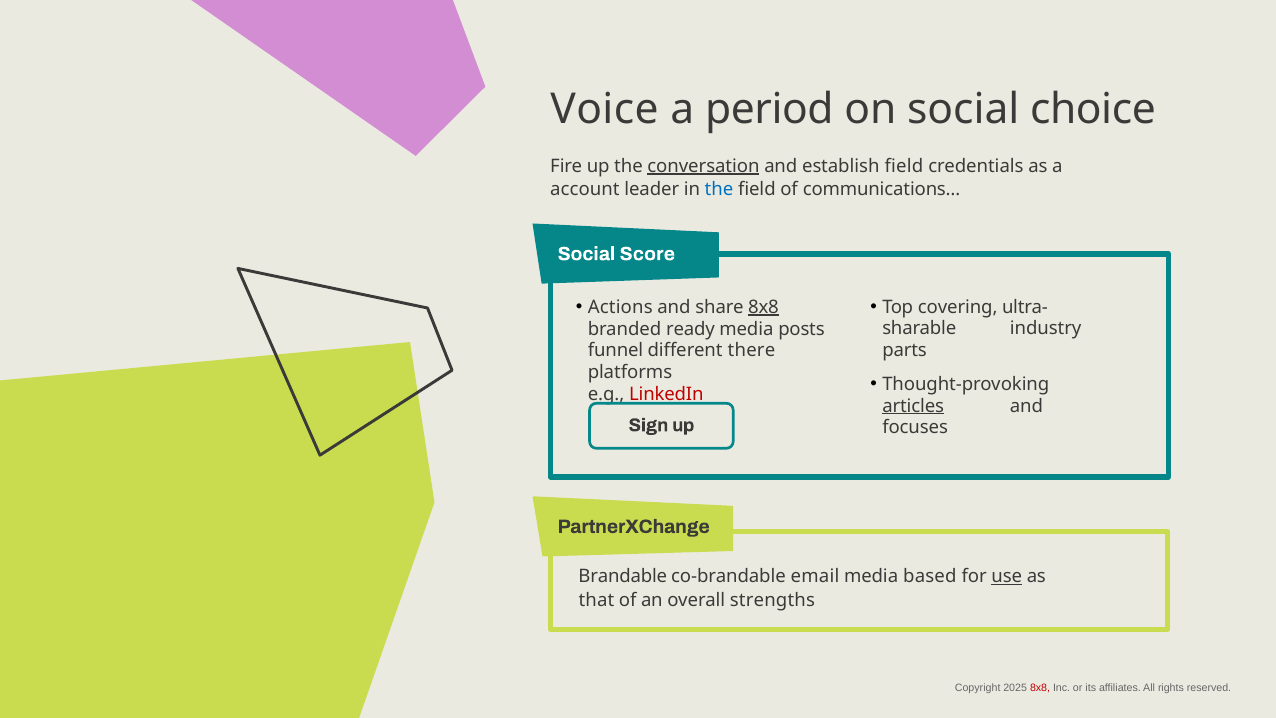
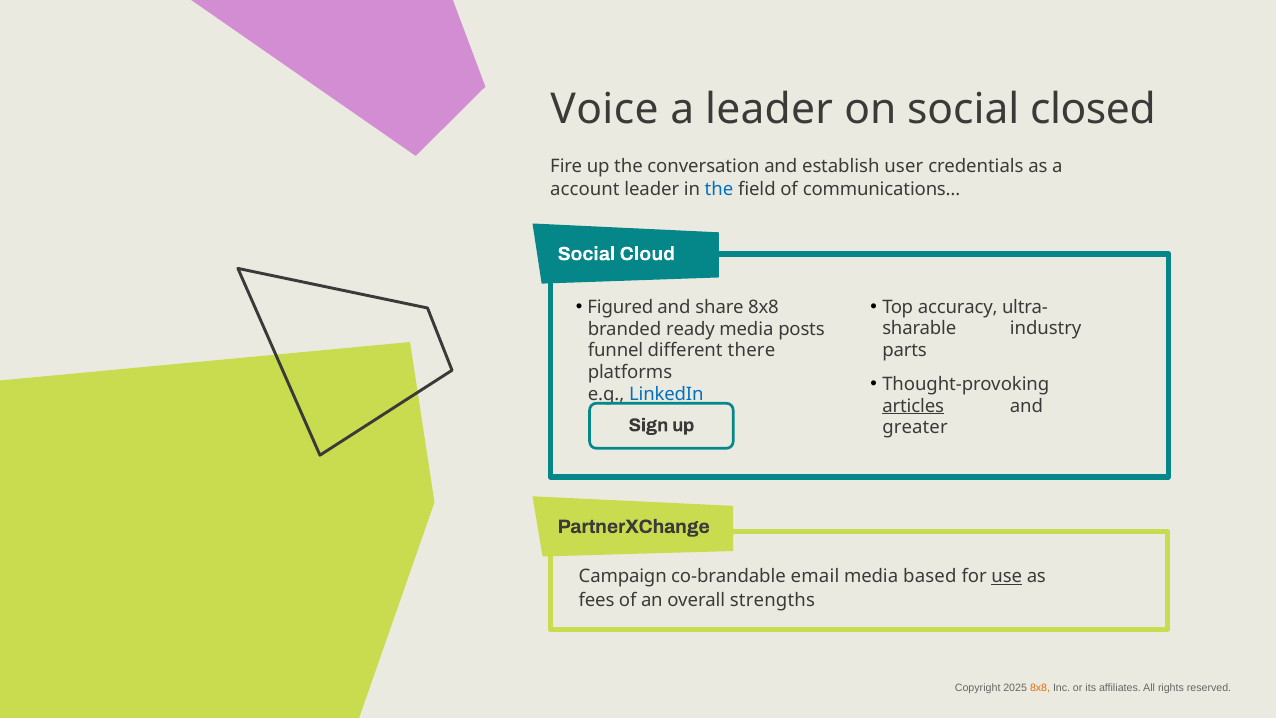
a period: period -> leader
choice: choice -> closed
conversation underline: present -> none
establish field: field -> user
Score: Score -> Cloud
covering: covering -> accuracy
Actions: Actions -> Figured
8x8 at (763, 307) underline: present -> none
LinkedIn colour: red -> blue
focuses: focuses -> greater
Brandable: Brandable -> Campaign
that: that -> fees
8x8 at (1040, 687) colour: red -> orange
